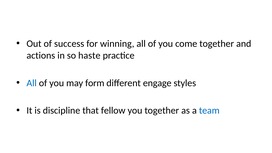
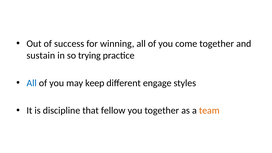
actions: actions -> sustain
haste: haste -> trying
form: form -> keep
team colour: blue -> orange
